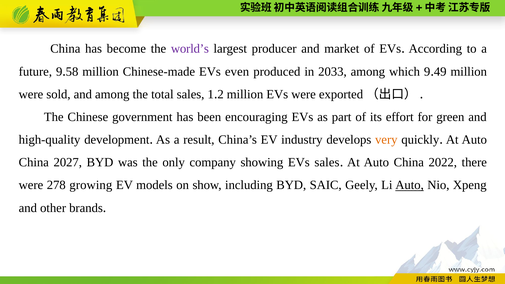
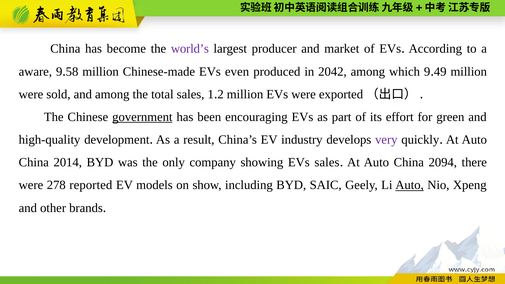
future: future -> aware
2033: 2033 -> 2042
government underline: none -> present
very colour: orange -> purple
2027: 2027 -> 2014
2022: 2022 -> 2094
growing: growing -> reported
